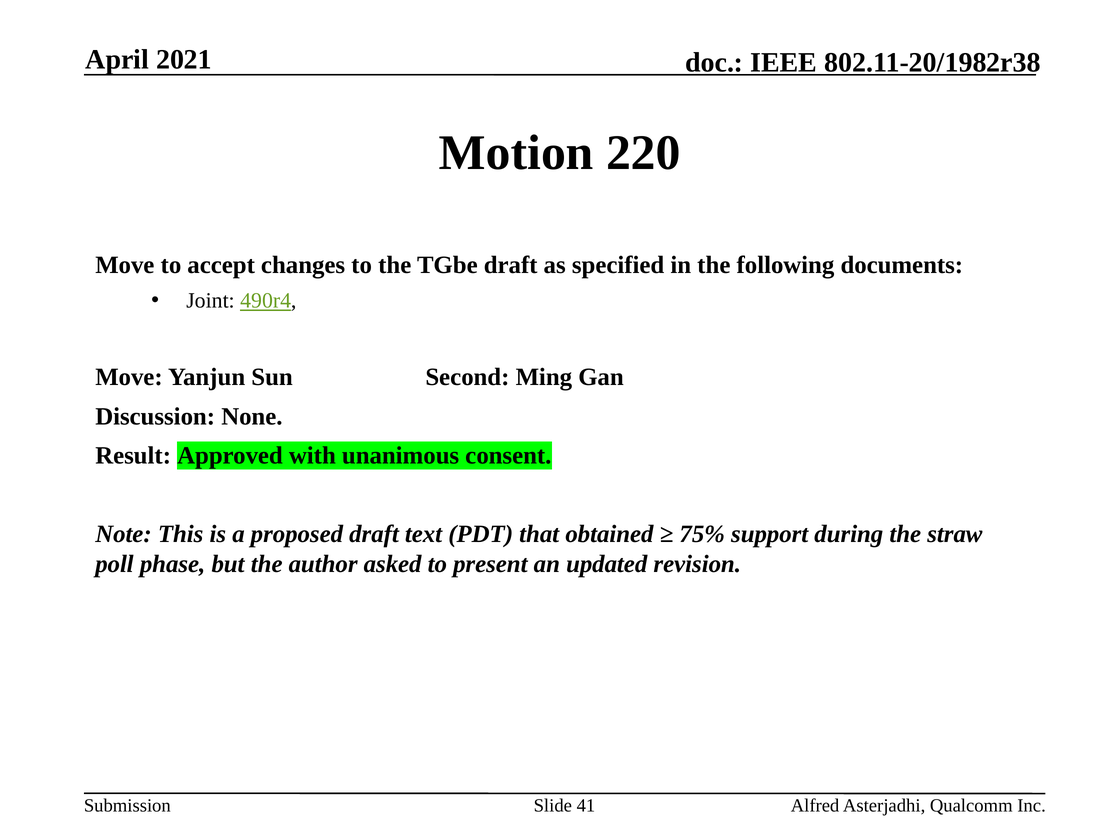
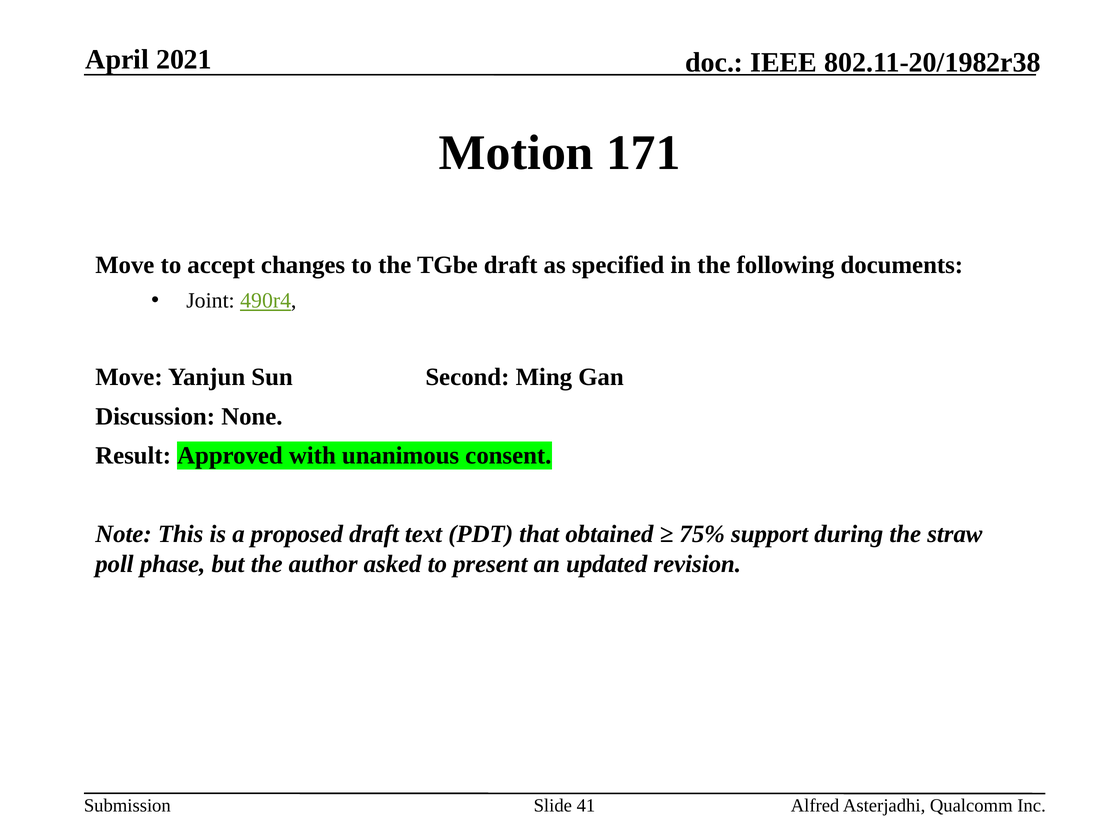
220: 220 -> 171
